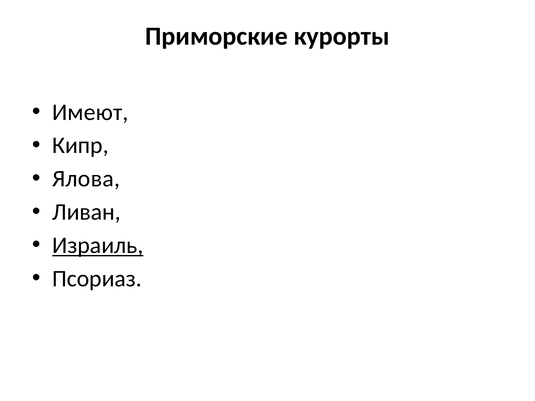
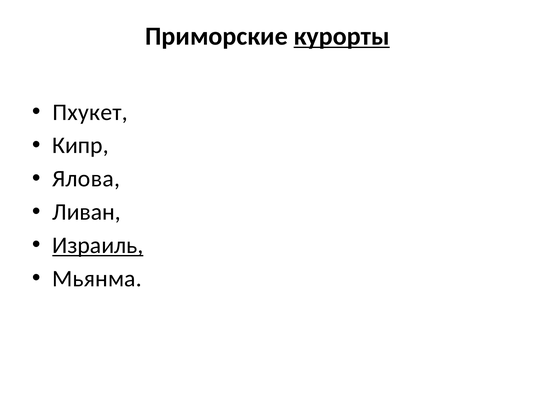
курорты underline: none -> present
Имеют: Имеют -> Пхукет
Псориаз: Псориаз -> Мьянма
